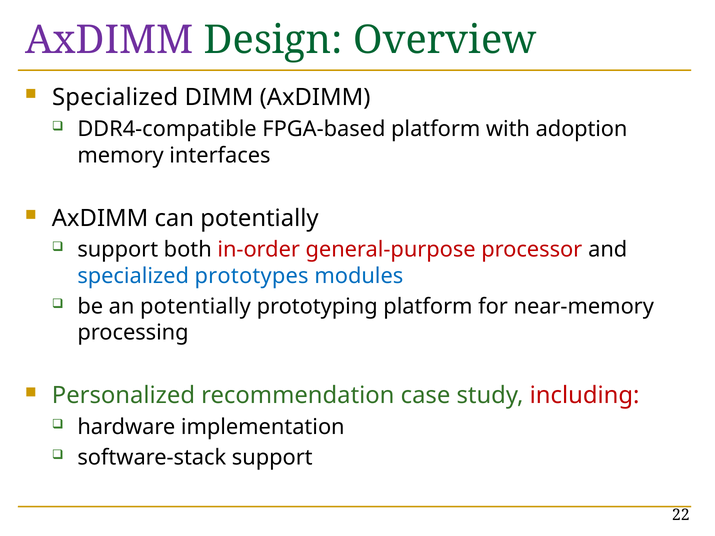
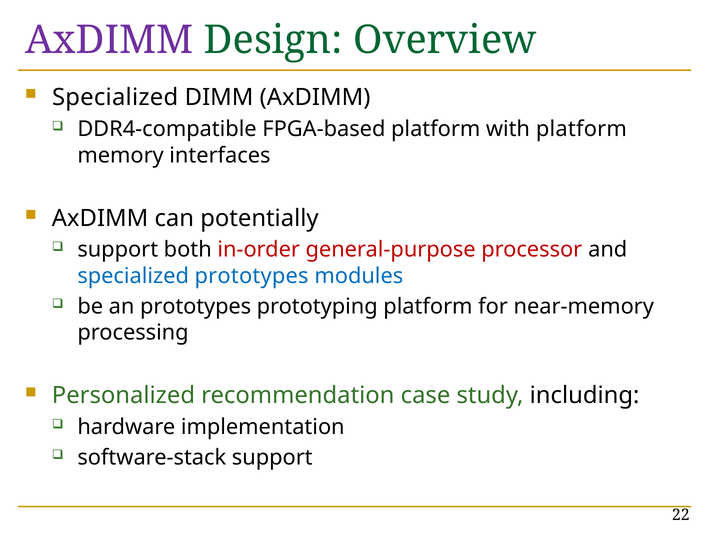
with adoption: adoption -> platform
an potentially: potentially -> prototypes
including colour: red -> black
